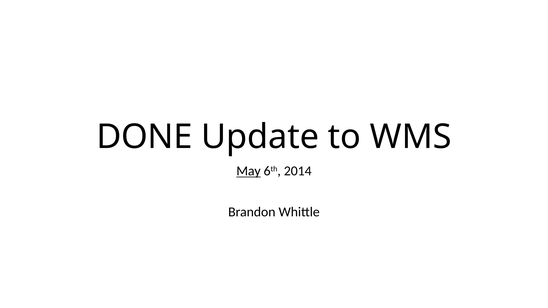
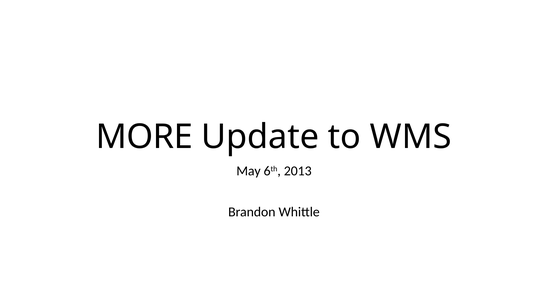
DONE: DONE -> MORE
May underline: present -> none
2014: 2014 -> 2013
